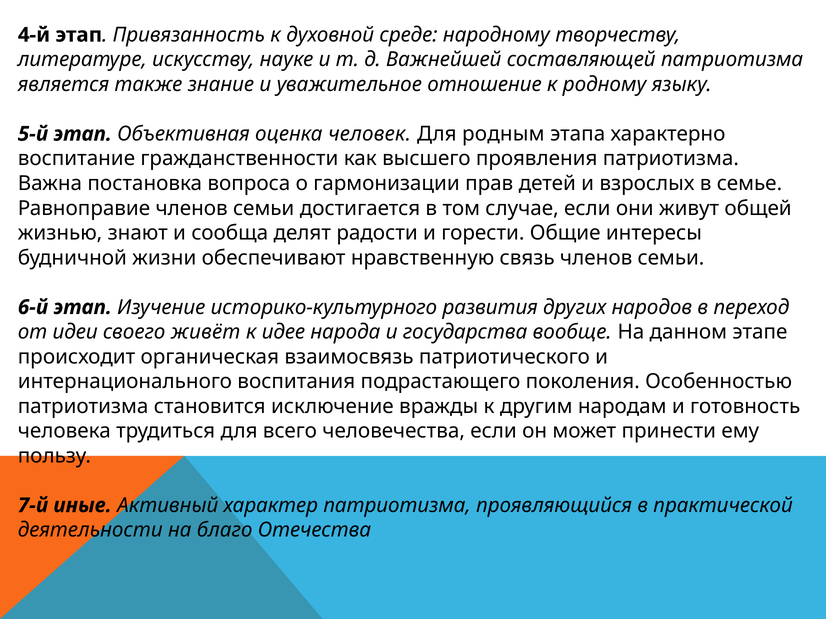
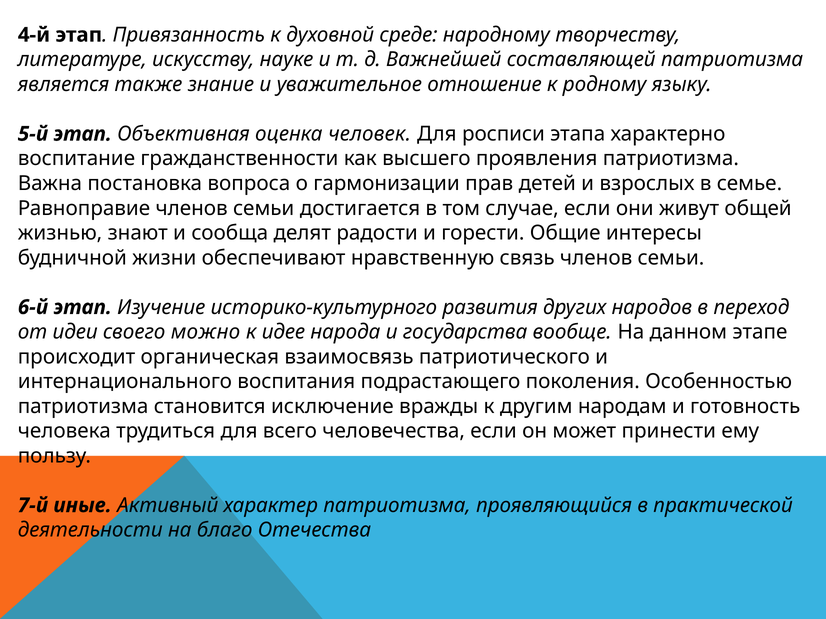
родным: родным -> росписи
живёт: живёт -> можно
